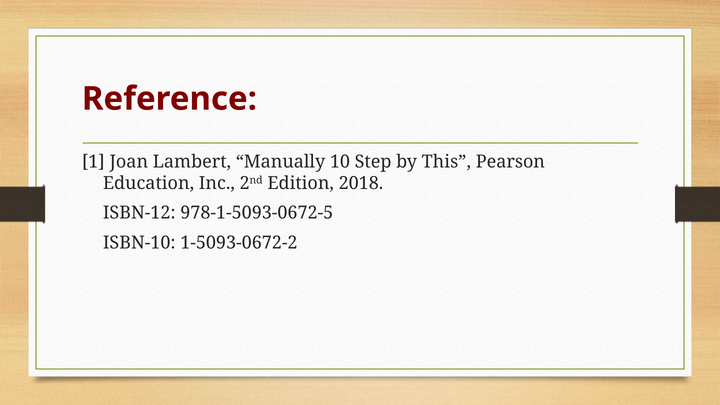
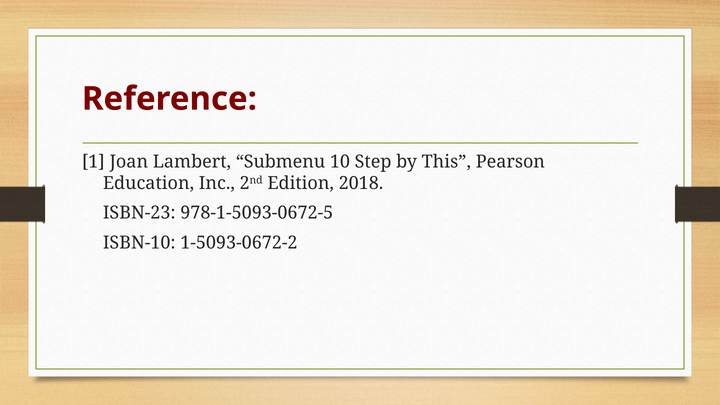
Manually: Manually -> Submenu
ISBN-12: ISBN-12 -> ISBN-23
